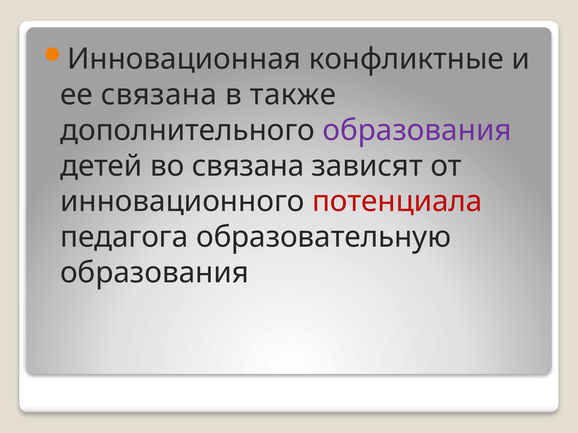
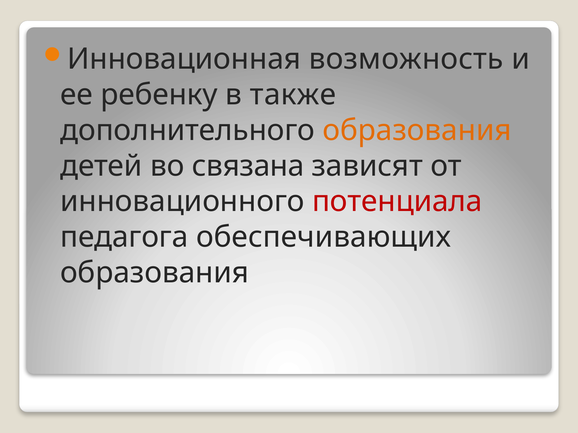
конфликтные: конфликтные -> возможность
ее связана: связана -> ребенку
образования at (417, 130) colour: purple -> orange
образовательную: образовательную -> обеспечивающих
